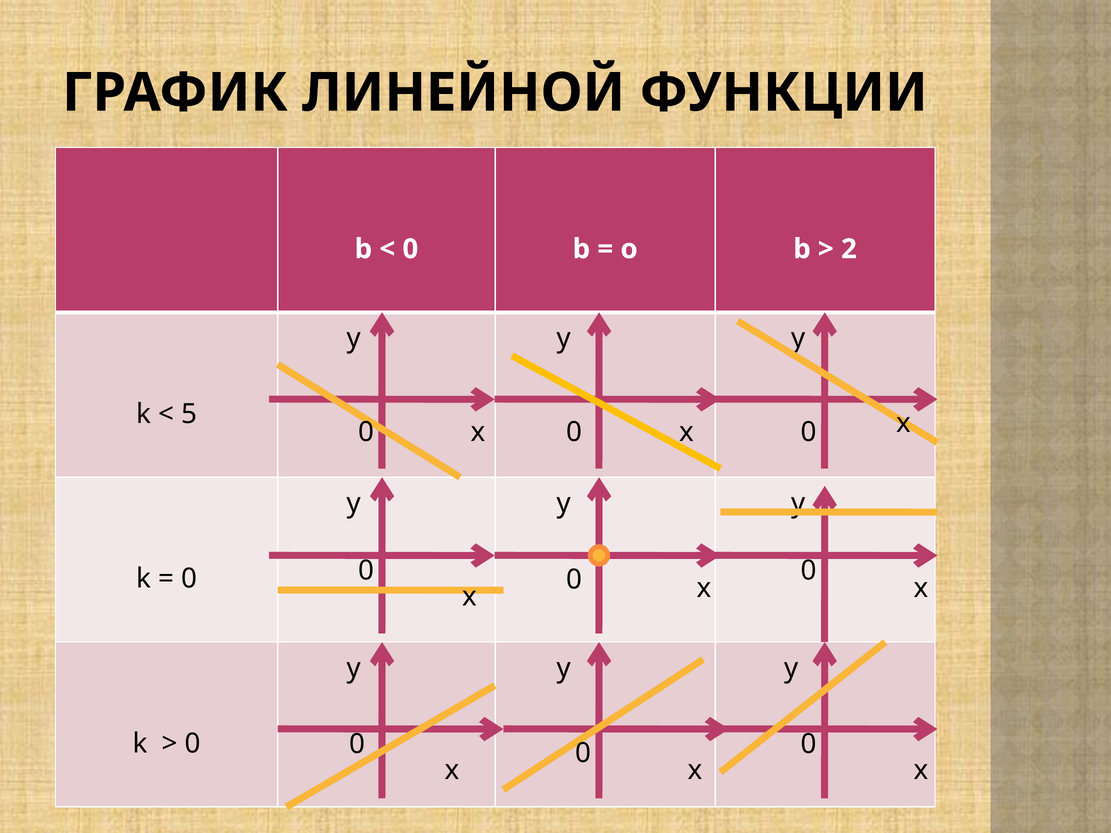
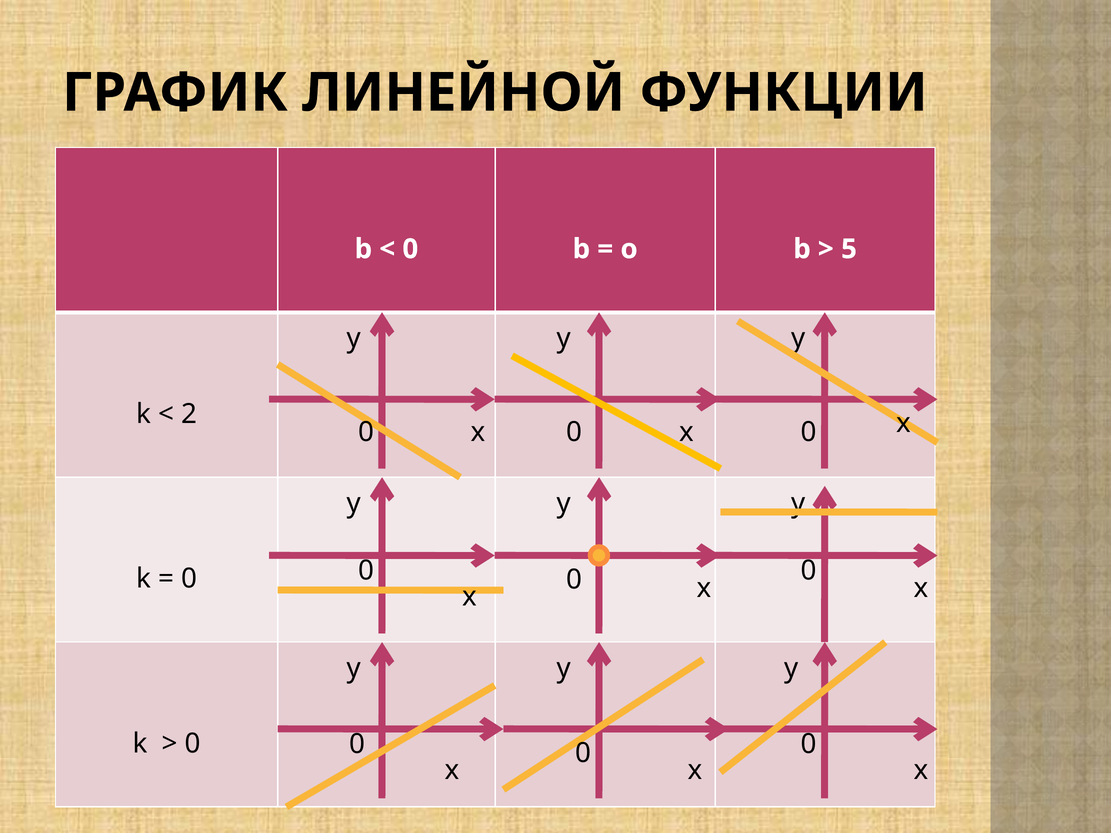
2: 2 -> 5
5: 5 -> 2
